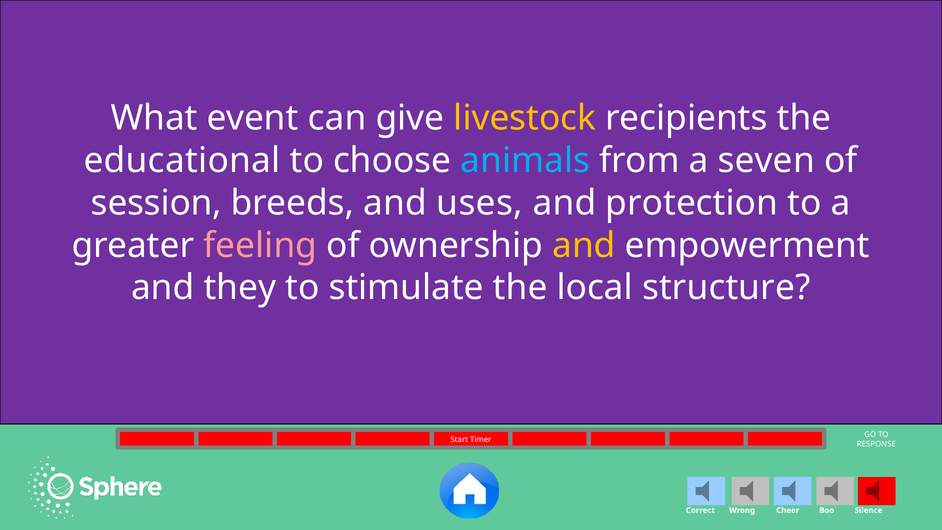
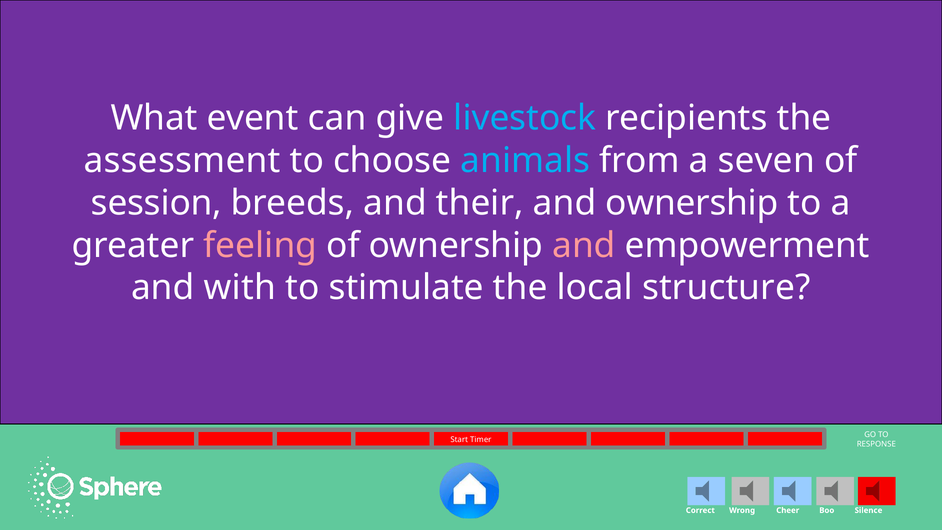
livestock colour: yellow -> light blue
educational: educational -> assessment
uses: uses -> their
and protection: protection -> ownership
and at (584, 245) colour: yellow -> pink
they: they -> with
